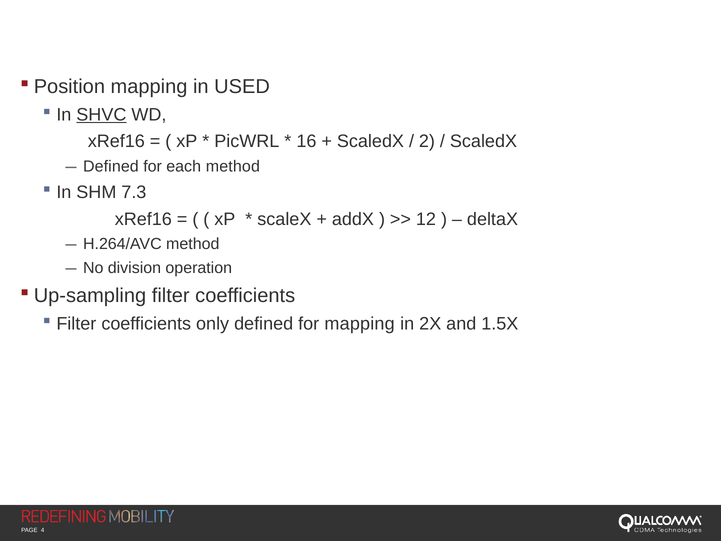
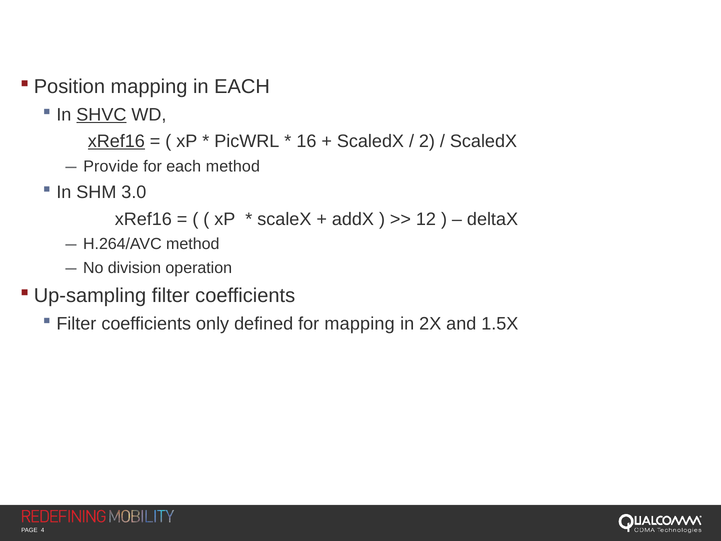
in USED: USED -> EACH
xRef16 at (116, 141) underline: none -> present
Defined at (111, 166): Defined -> Provide
7.3: 7.3 -> 3.0
